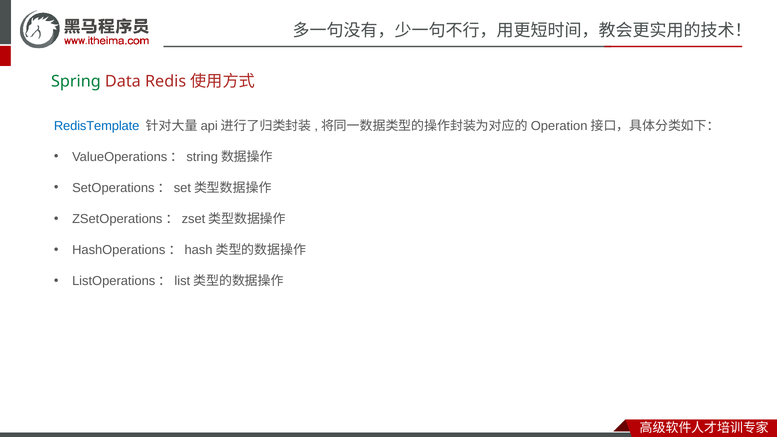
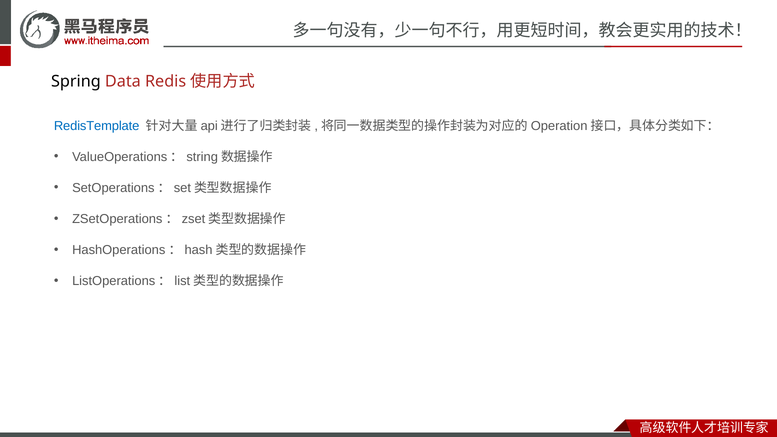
Spring colour: green -> black
